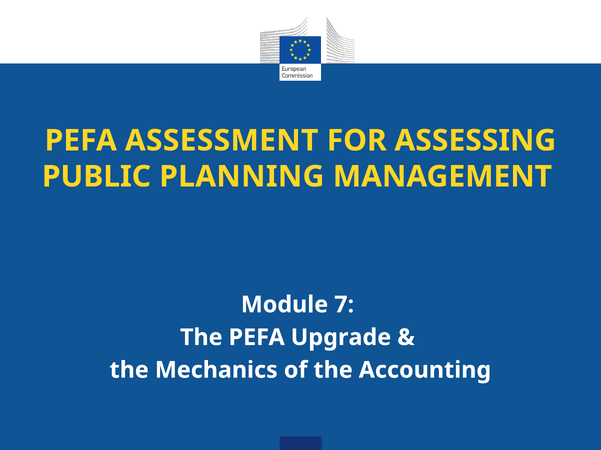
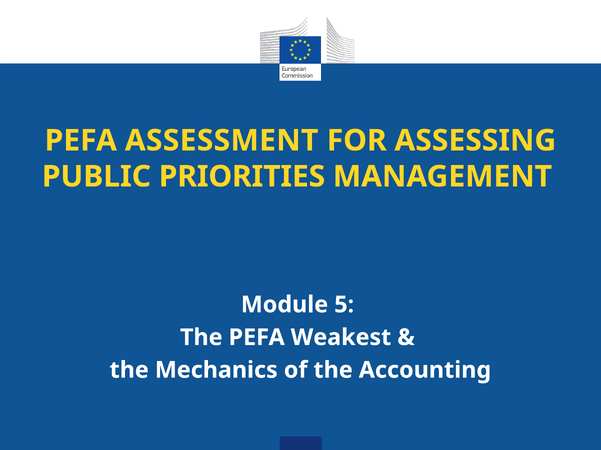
PLANNING: PLANNING -> PRIORITIES
7: 7 -> 5
Upgrade: Upgrade -> Weakest
